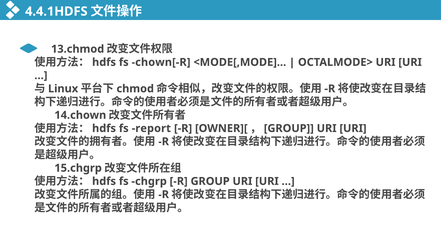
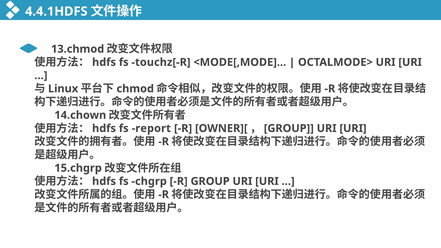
chown[-R: chown[-R -> touchz[-R
